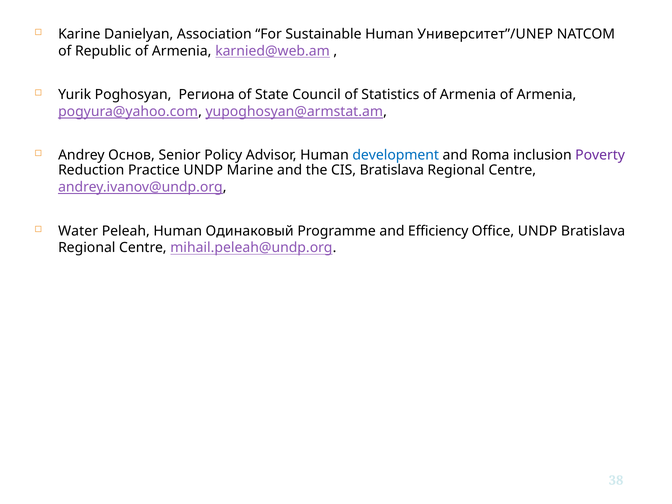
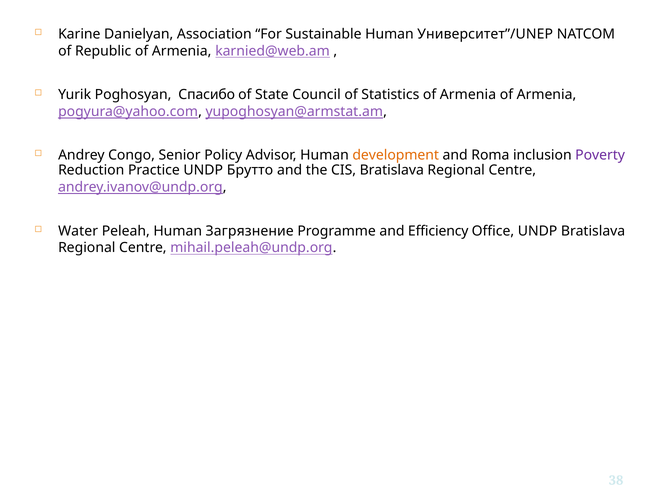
Региона: Региона -> Спасибо
Основ: Основ -> Congo
development colour: blue -> orange
Marine: Marine -> Брутто
Одинаковый: Одинаковый -> Загрязнение
